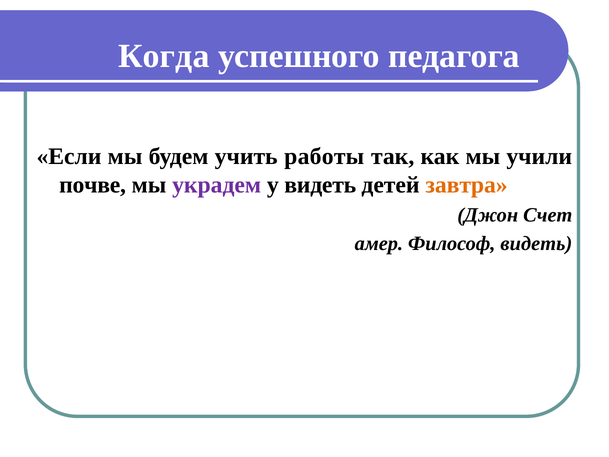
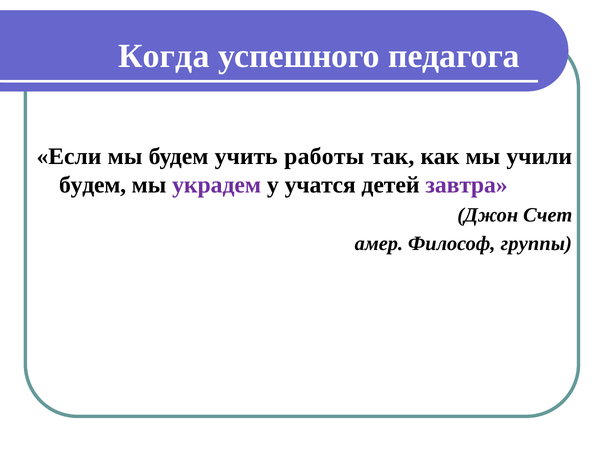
почве at (93, 185): почве -> будем
у видеть: видеть -> учатся
завтра colour: orange -> purple
Философ видеть: видеть -> группы
